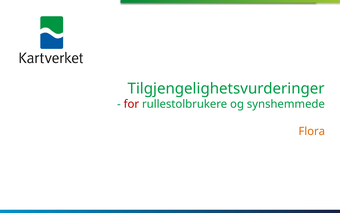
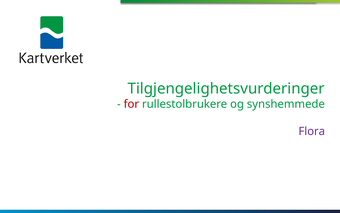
Flora colour: orange -> purple
